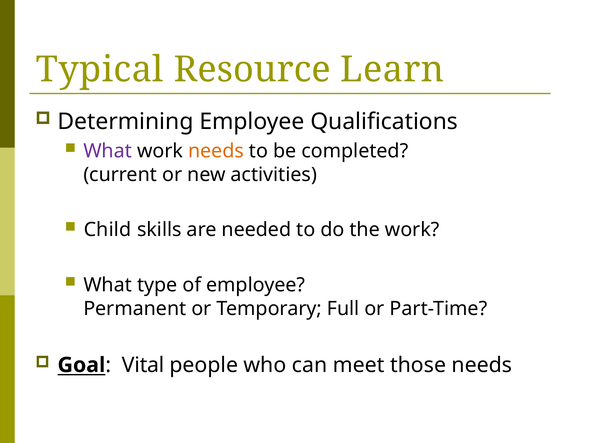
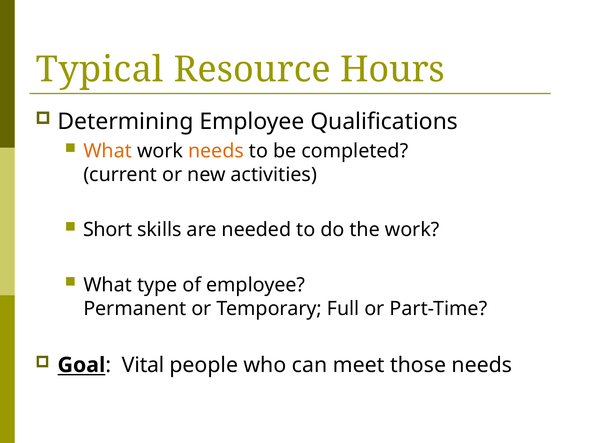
Learn: Learn -> Hours
What at (108, 151) colour: purple -> orange
Child: Child -> Short
